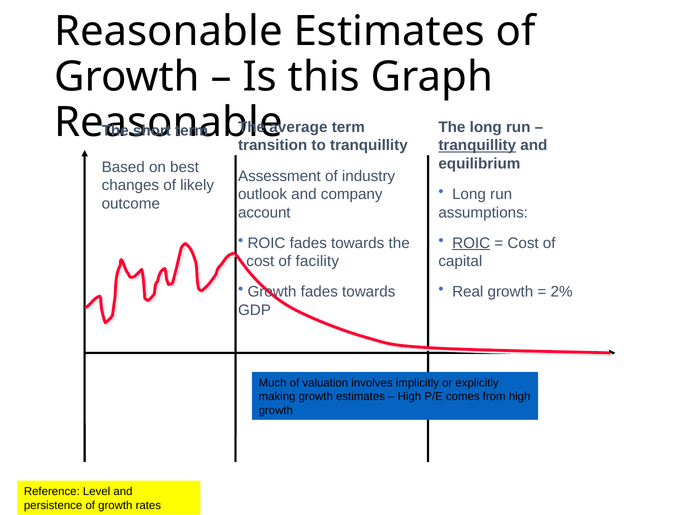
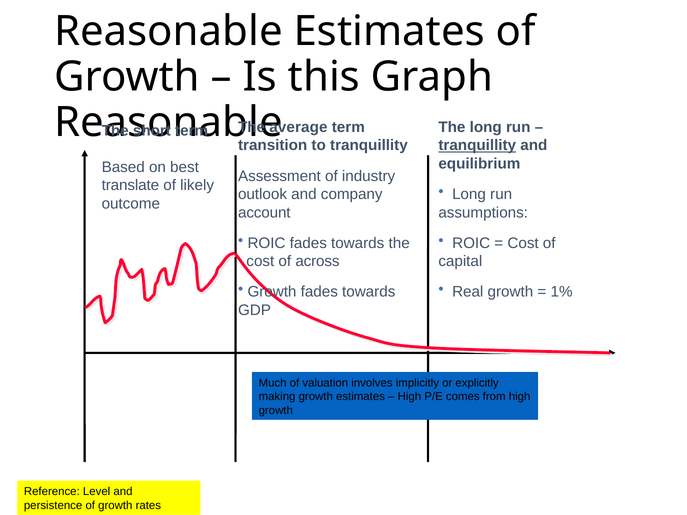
changes: changes -> translate
ROIC at (471, 243) underline: present -> none
facility: facility -> across
2%: 2% -> 1%
